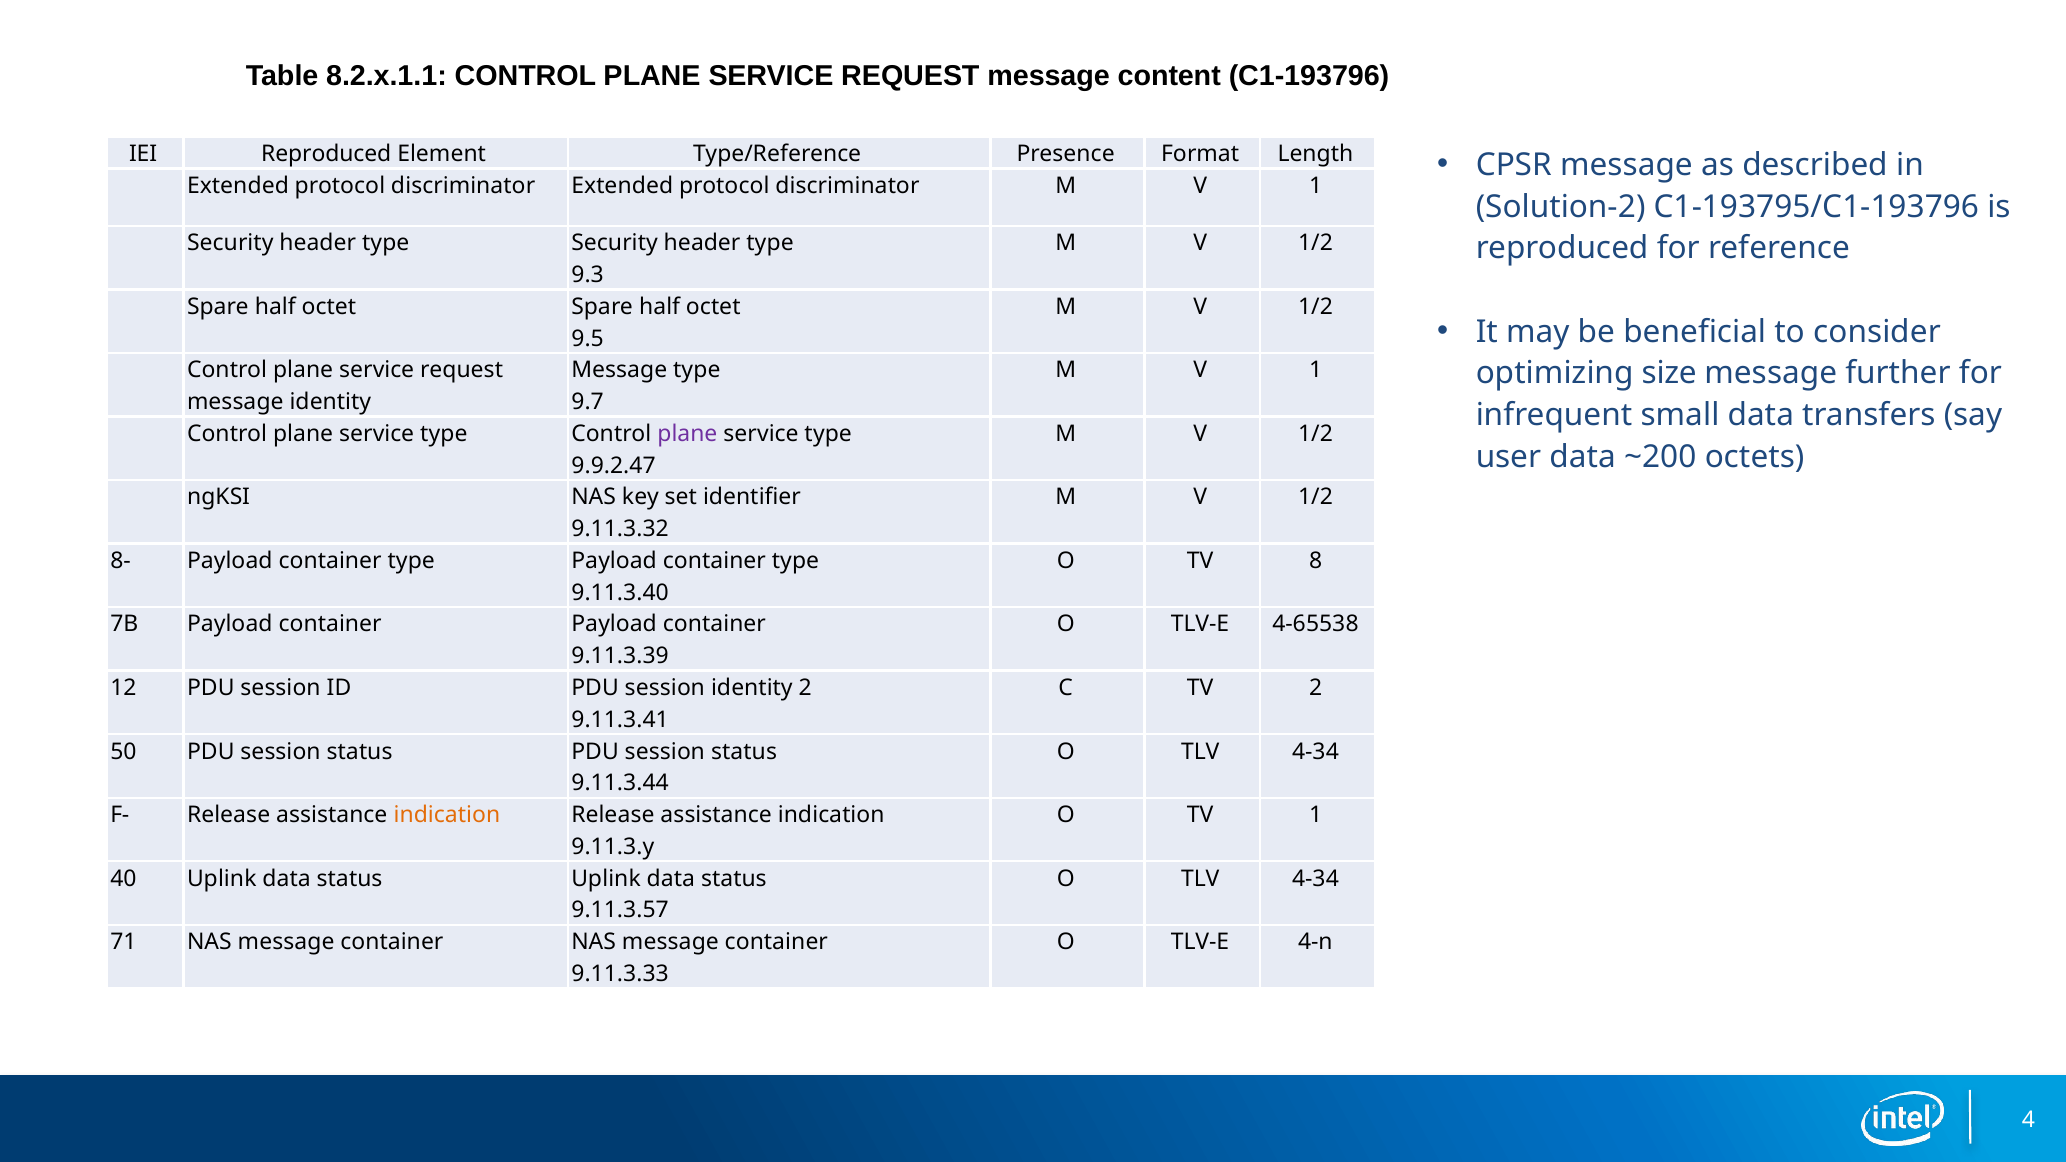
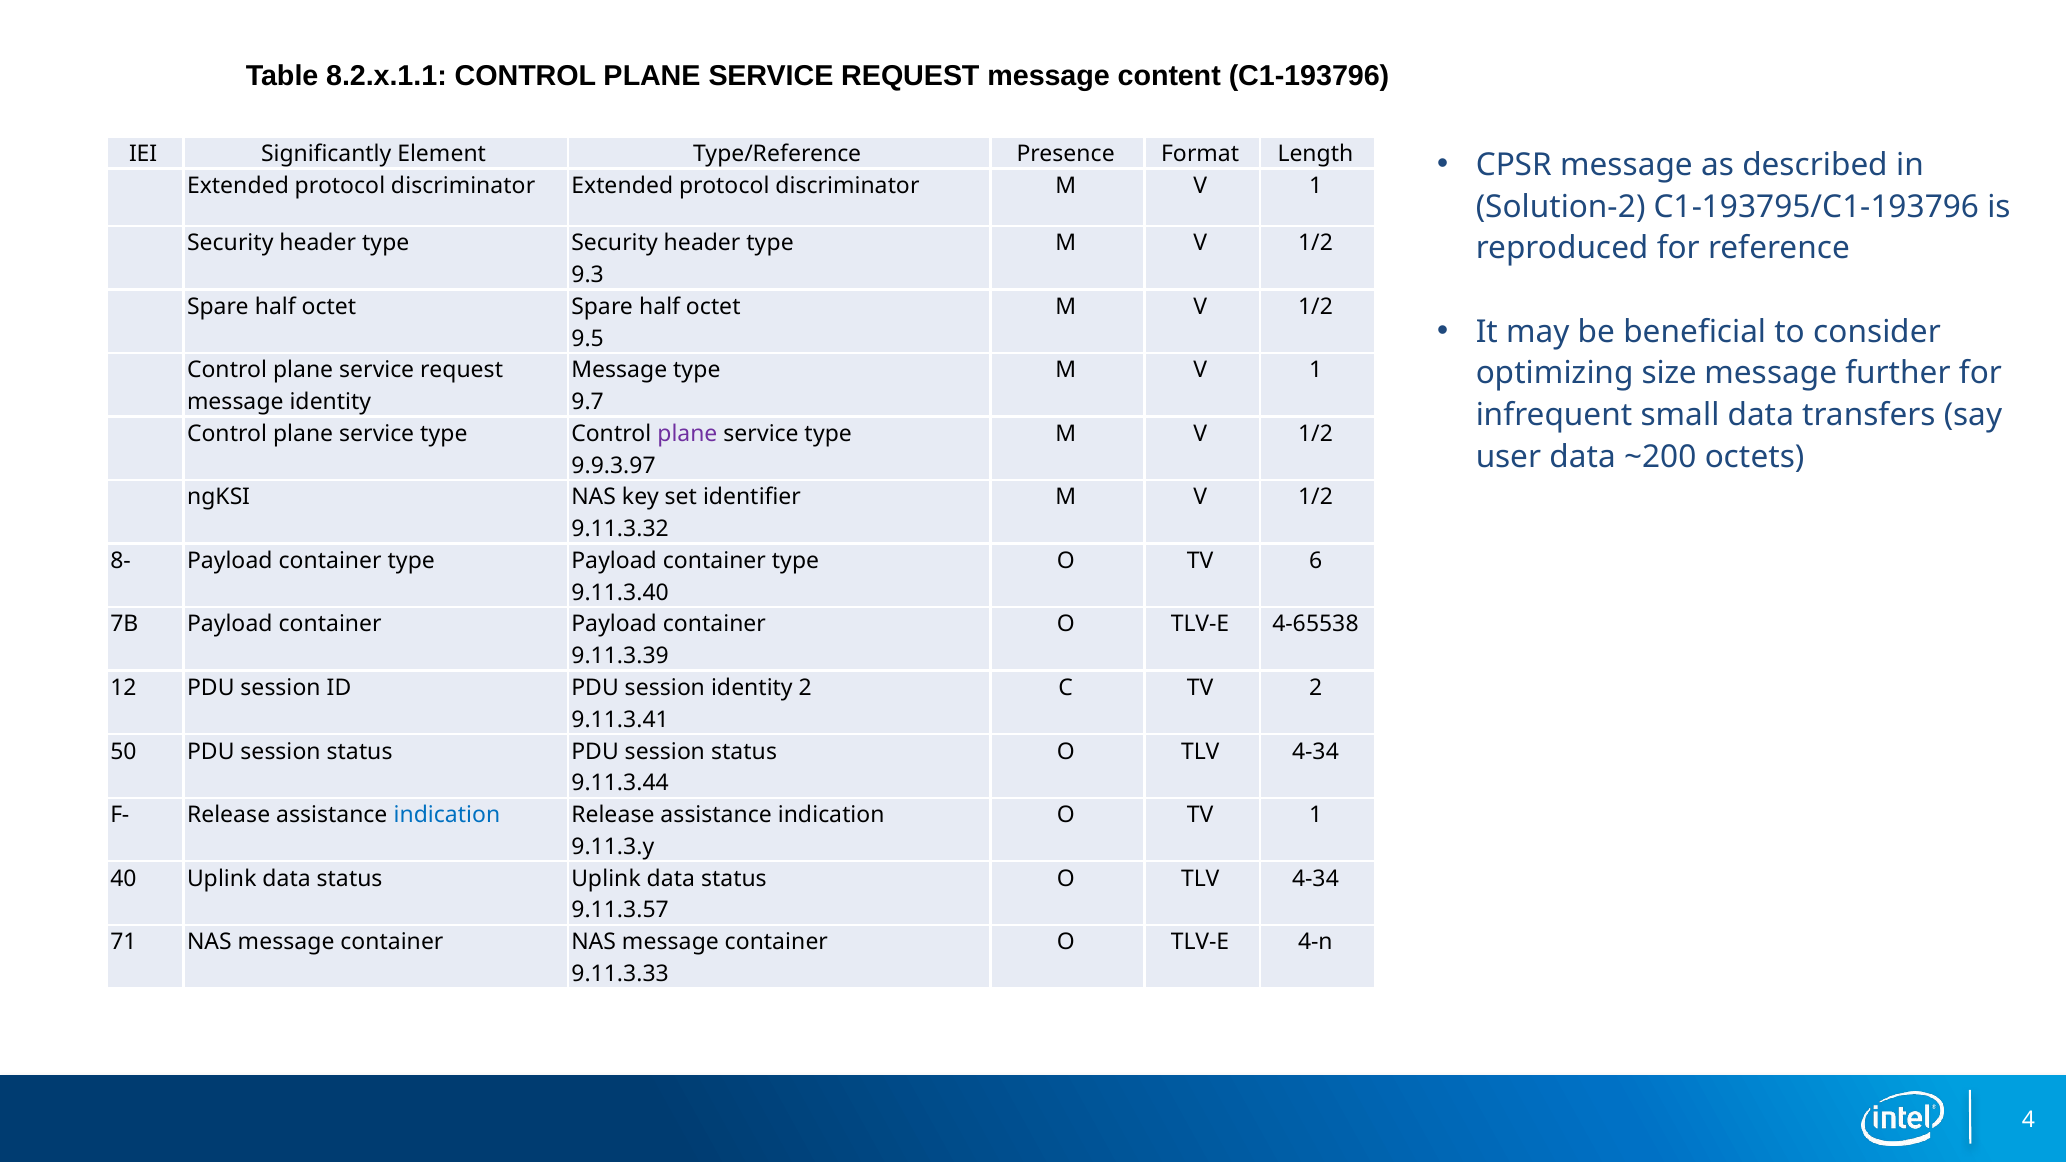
IEI Reproduced: Reproduced -> Significantly
9.9.2.47: 9.9.2.47 -> 9.9.3.97
8: 8 -> 6
indication at (447, 815) colour: orange -> blue
